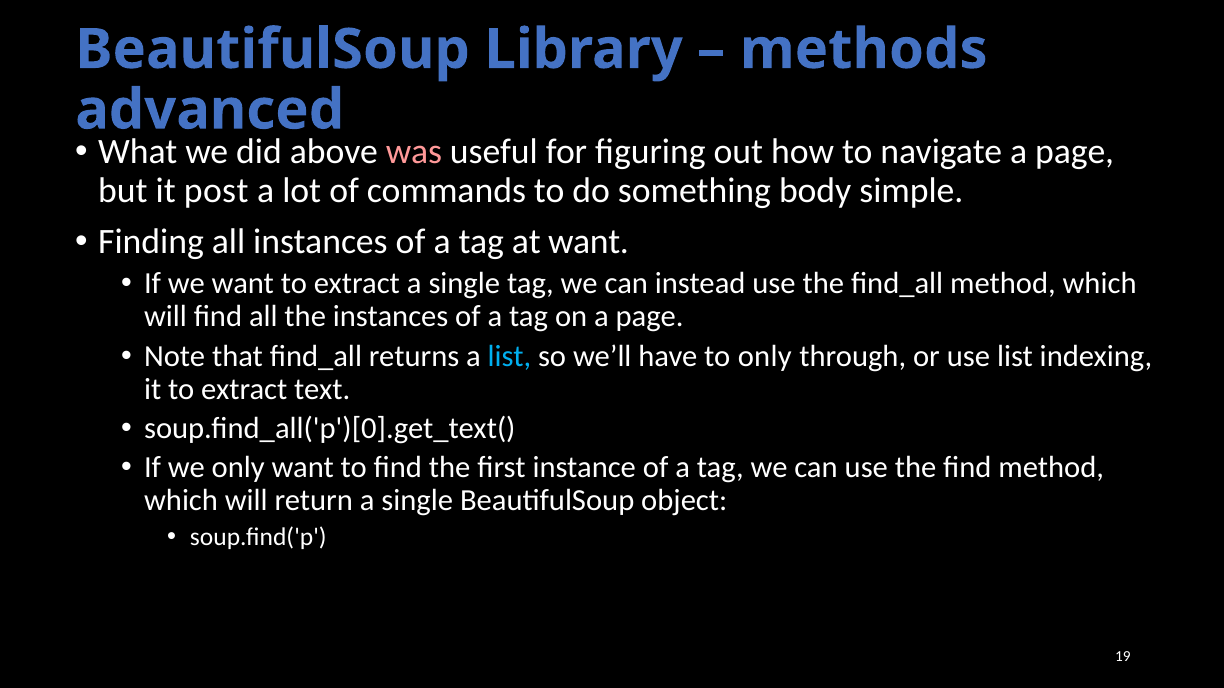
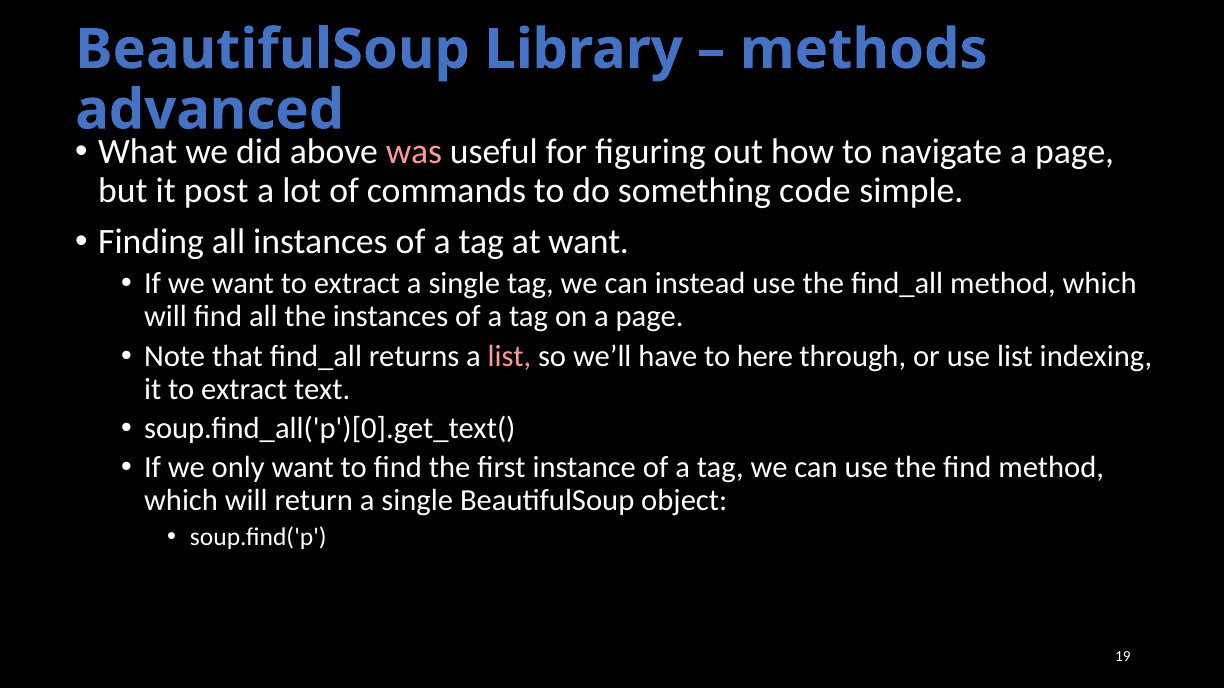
body: body -> code
list at (509, 356) colour: light blue -> pink
to only: only -> here
